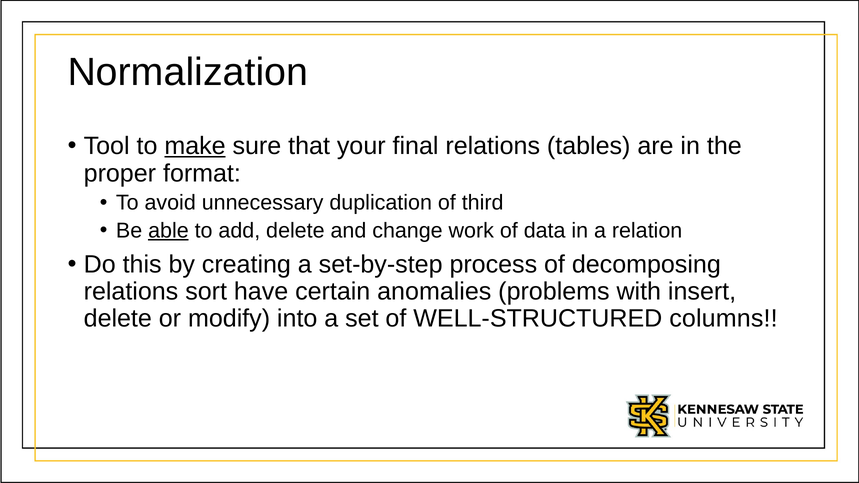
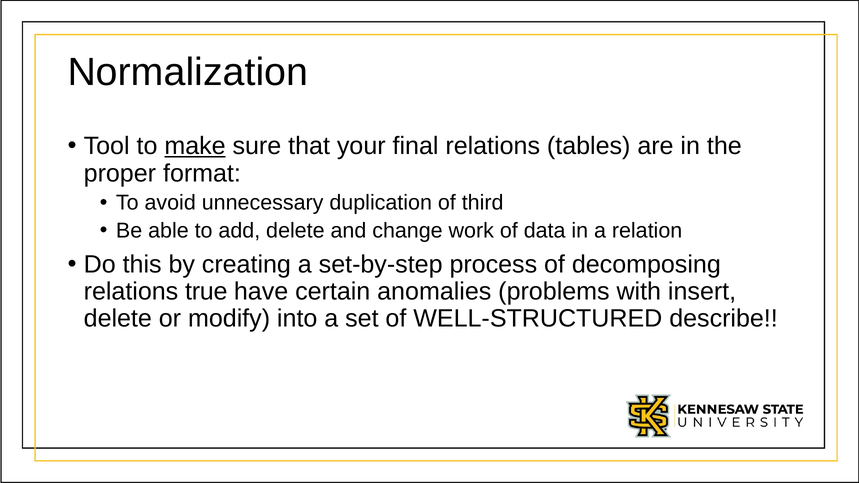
able underline: present -> none
sort: sort -> true
columns: columns -> describe
